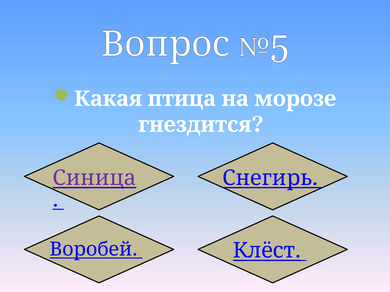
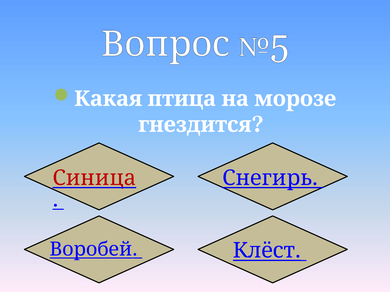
Синица colour: purple -> red
